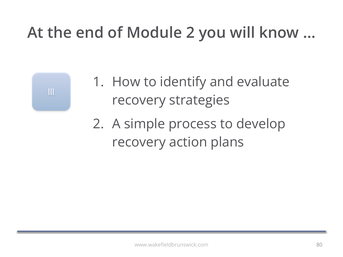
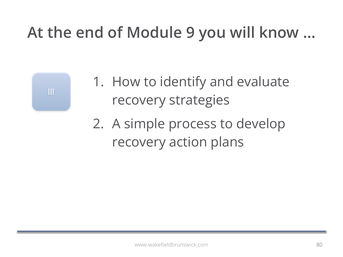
Module 2: 2 -> 9
